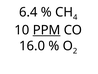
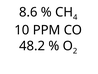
6.4: 6.4 -> 8.6
PPM underline: present -> none
16.0: 16.0 -> 48.2
